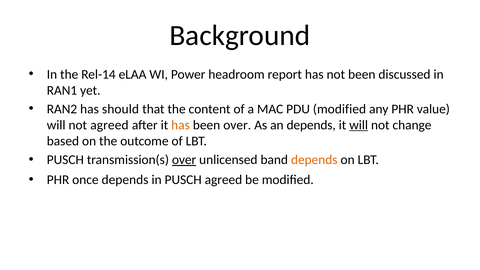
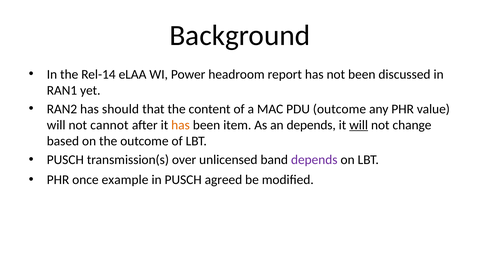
PDU modified: modified -> outcome
not agreed: agreed -> cannot
been over: over -> item
over at (184, 160) underline: present -> none
depends at (314, 160) colour: orange -> purple
once depends: depends -> example
